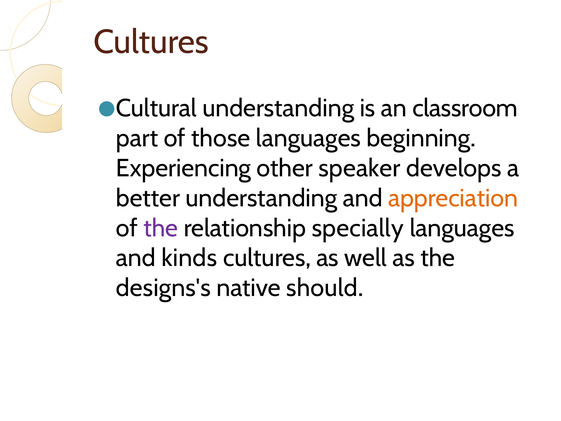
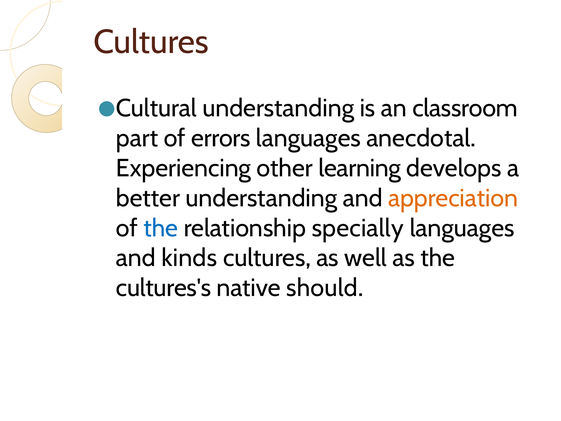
those: those -> errors
beginning: beginning -> anecdotal
speaker: speaker -> learning
the at (161, 228) colour: purple -> blue
designs's: designs's -> cultures's
